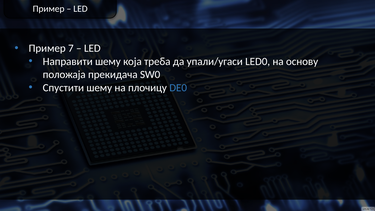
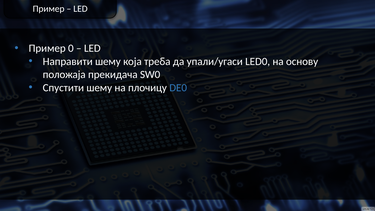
7: 7 -> 0
